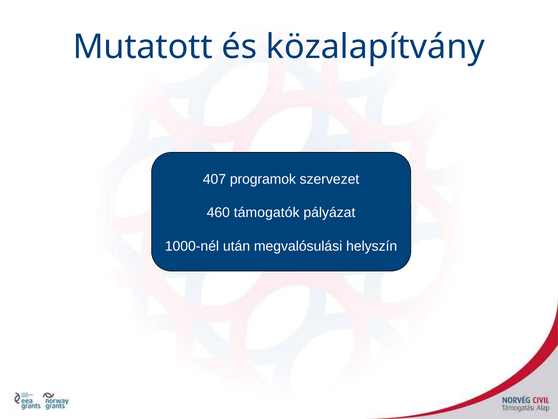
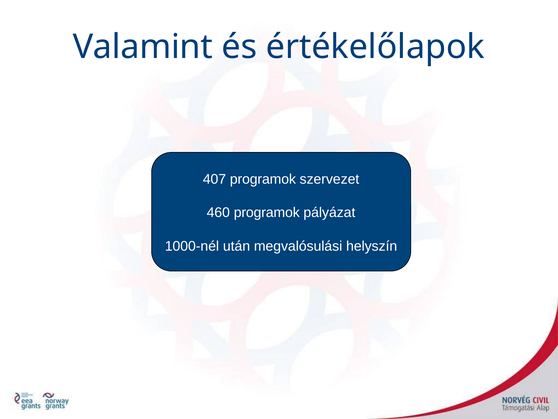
Mutatott: Mutatott -> Valamint
közalapítvány: közalapítvány -> értékelőlapok
460 támogatók: támogatók -> programok
